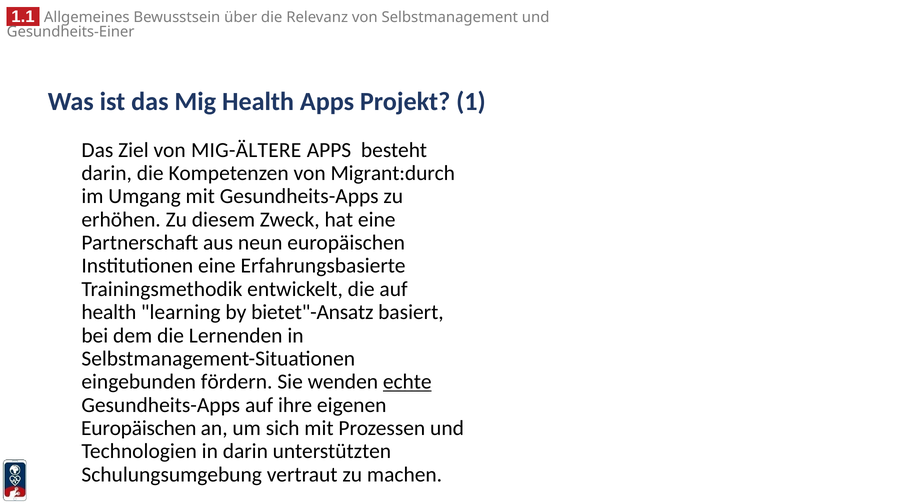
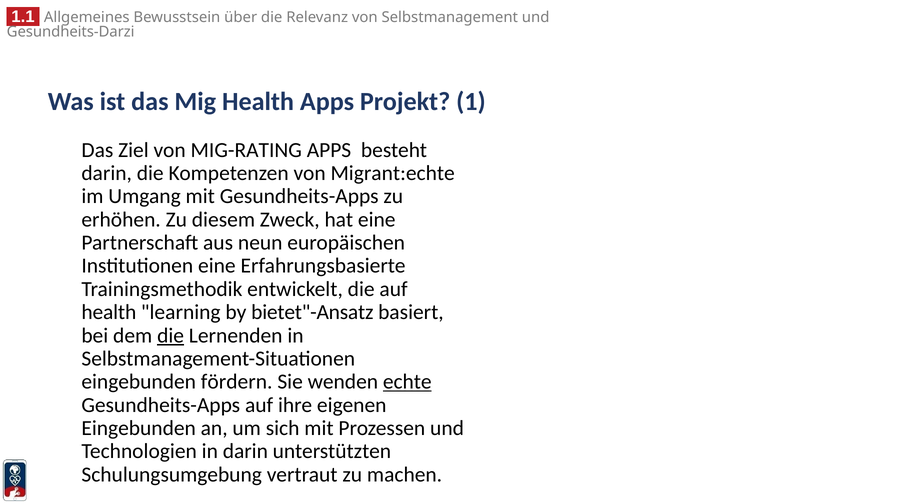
Gesundheits-Einer: Gesundheits-Einer -> Gesundheits-Darzi
MIG-ÄLTERE: MIG-ÄLTERE -> MIG-RATING
Migrant:durch: Migrant:durch -> Migrant:echte
die at (171, 336) underline: none -> present
Europäischen at (139, 429): Europäischen -> Eingebunden
